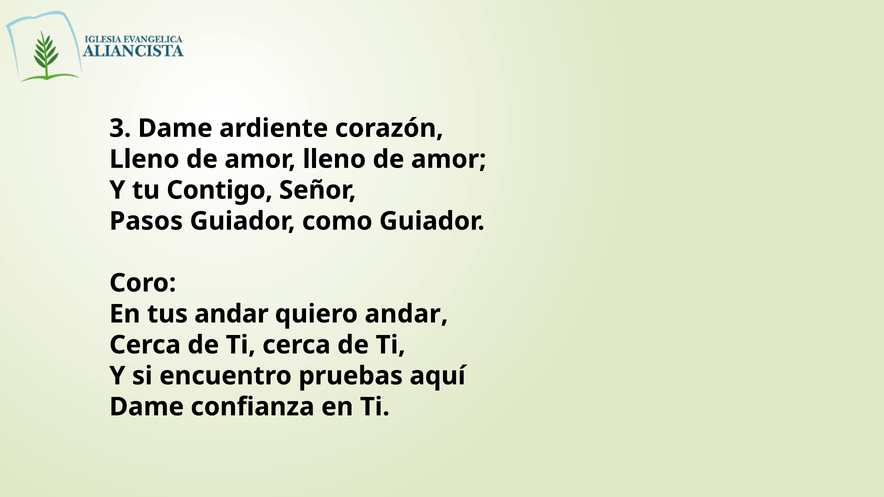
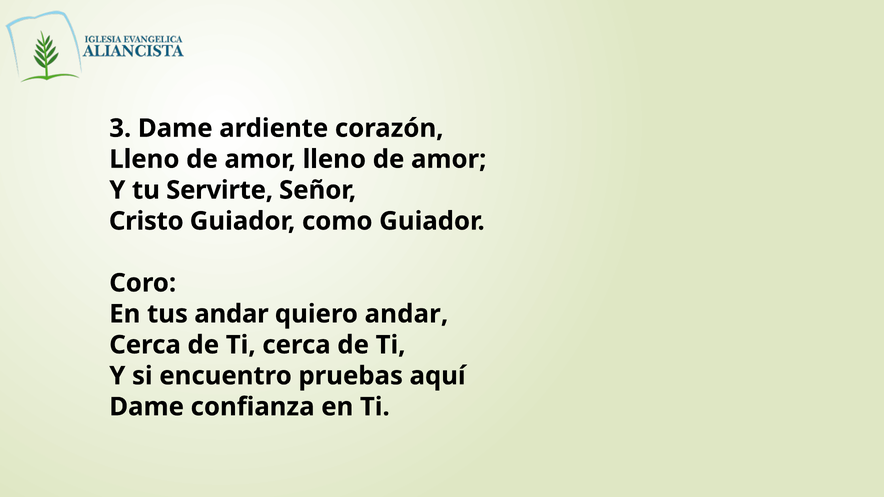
Contigo: Contigo -> Servirte
Pasos: Pasos -> Cristo
